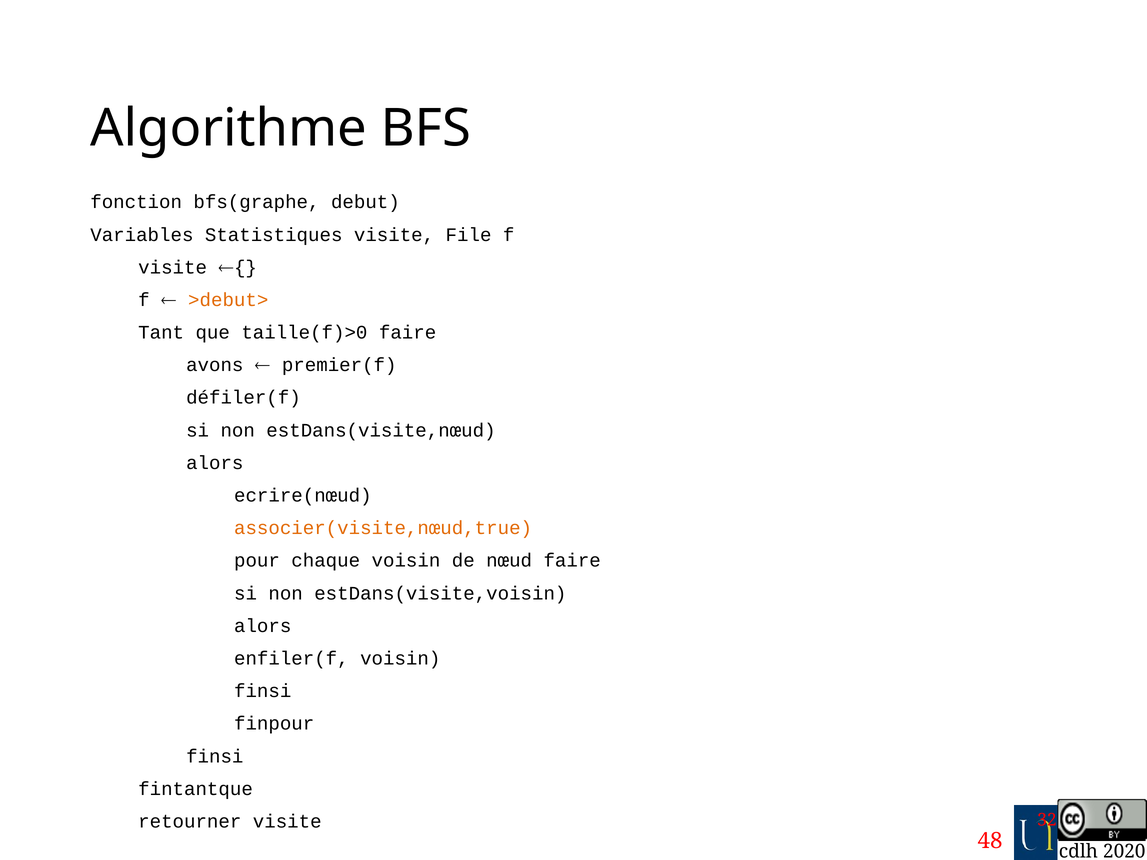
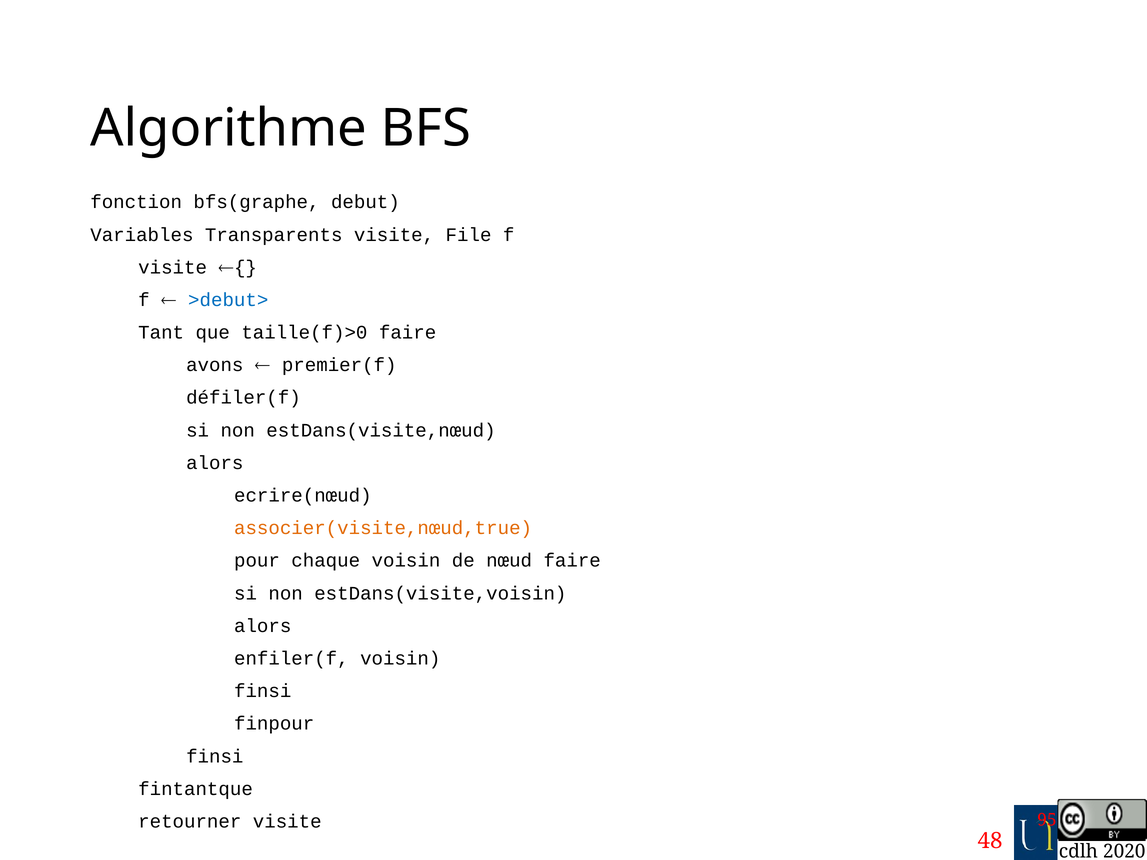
Statistiques: Statistiques -> Transparents
>debut> colour: orange -> blue
32: 32 -> 95
